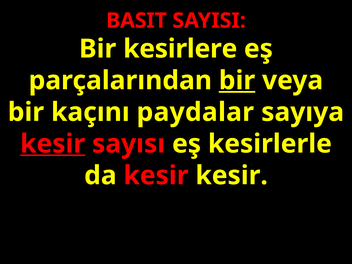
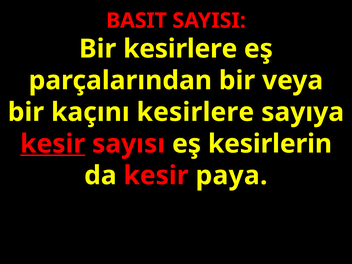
bir at (237, 80) underline: present -> none
kaçını paydalar: paydalar -> kesirlere
kesirlerle: kesirlerle -> kesirlerin
kesir kesir: kesir -> paya
